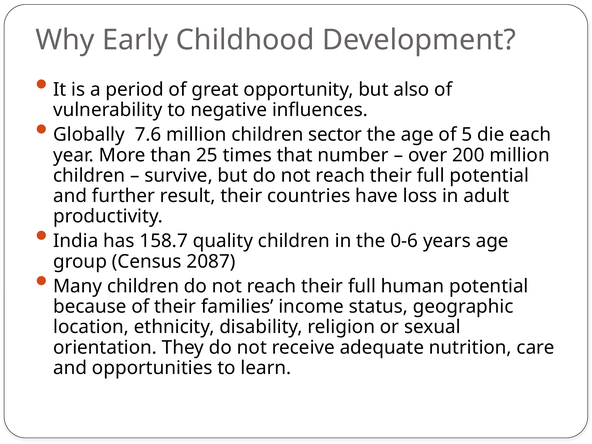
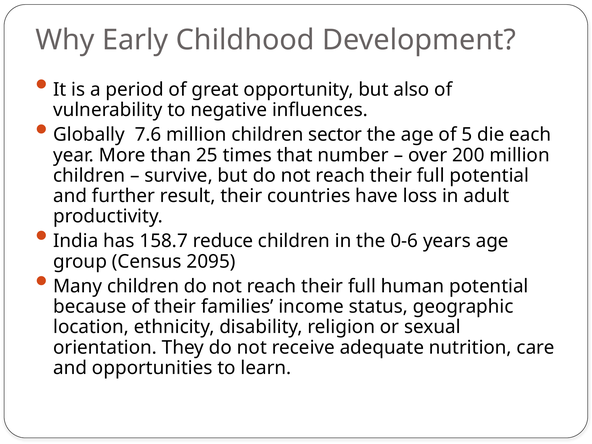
quality: quality -> reduce
2087: 2087 -> 2095
